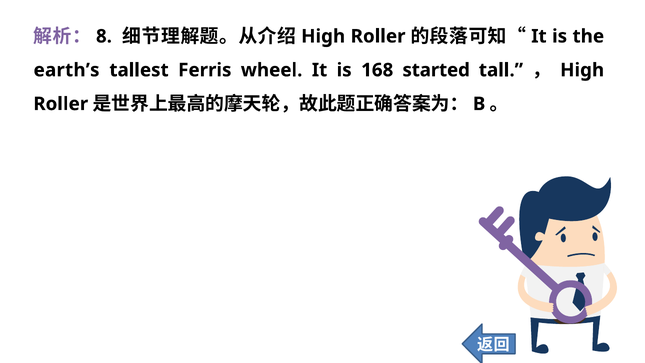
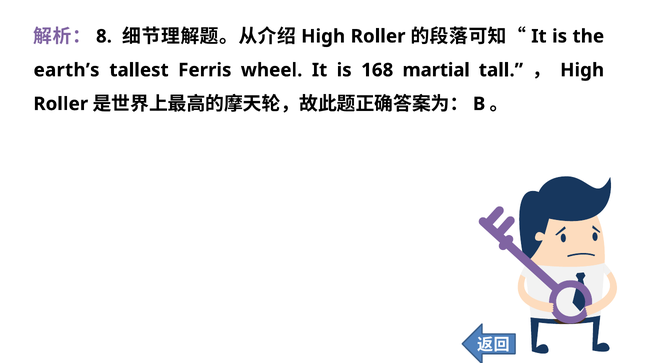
started: started -> martial
